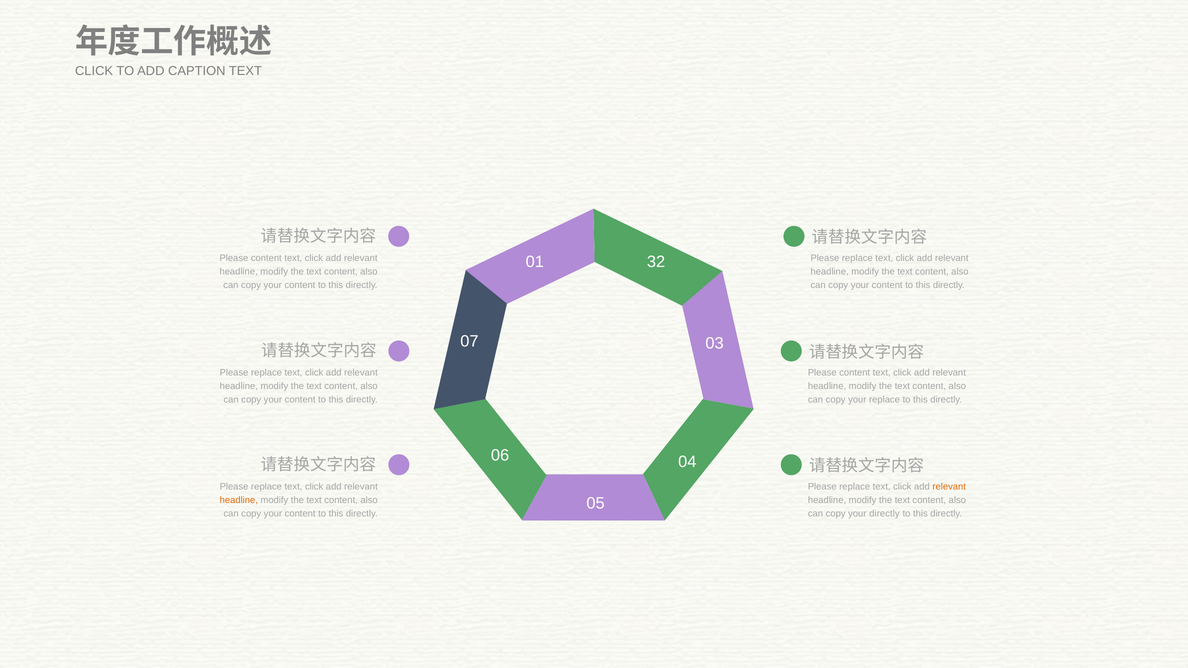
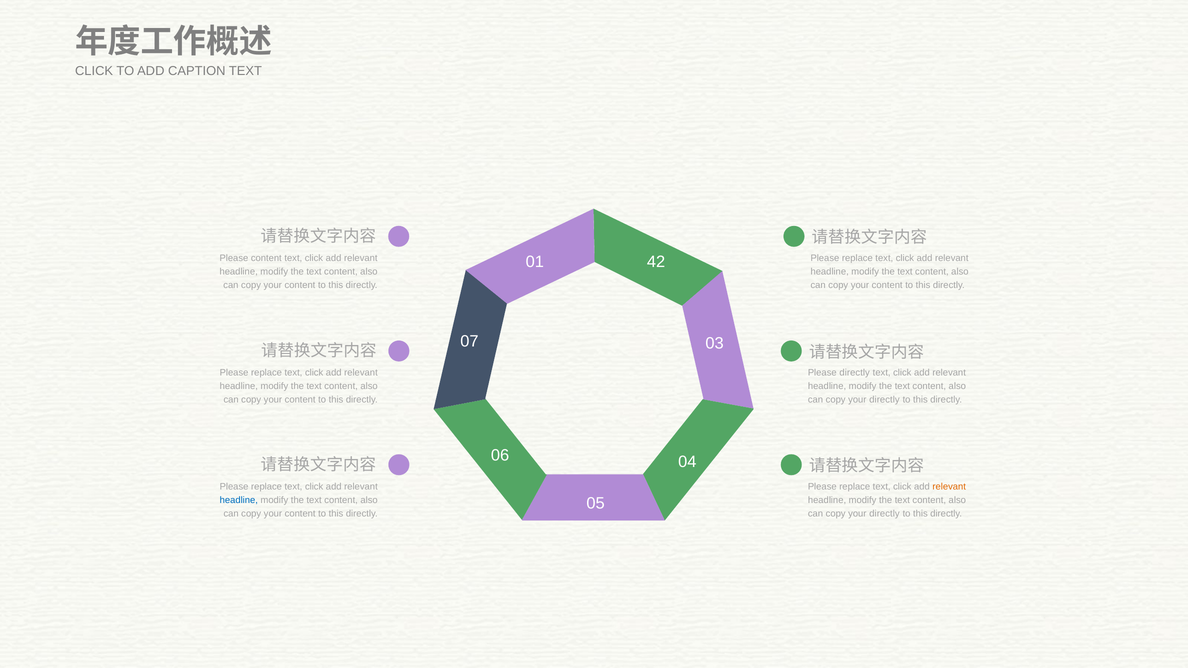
32: 32 -> 42
content at (855, 373): content -> directly
replace at (885, 400): replace -> directly
headline at (239, 500) colour: orange -> blue
